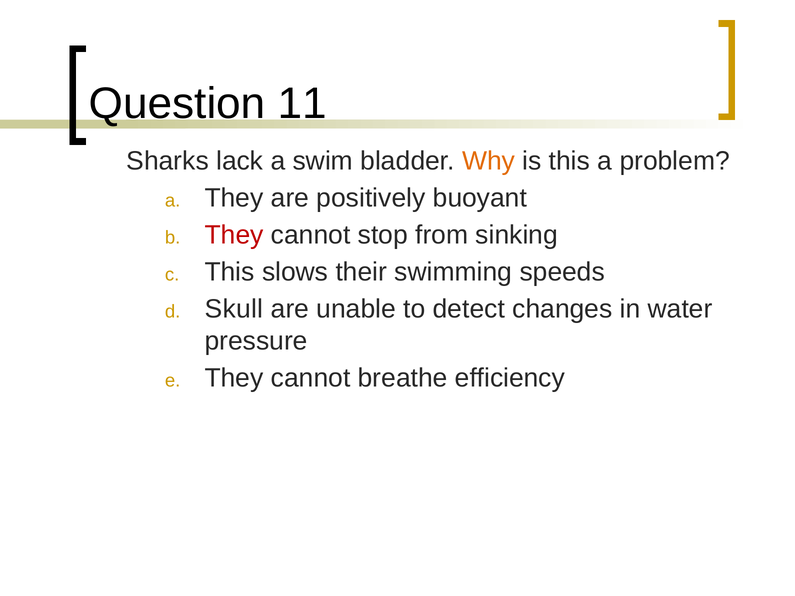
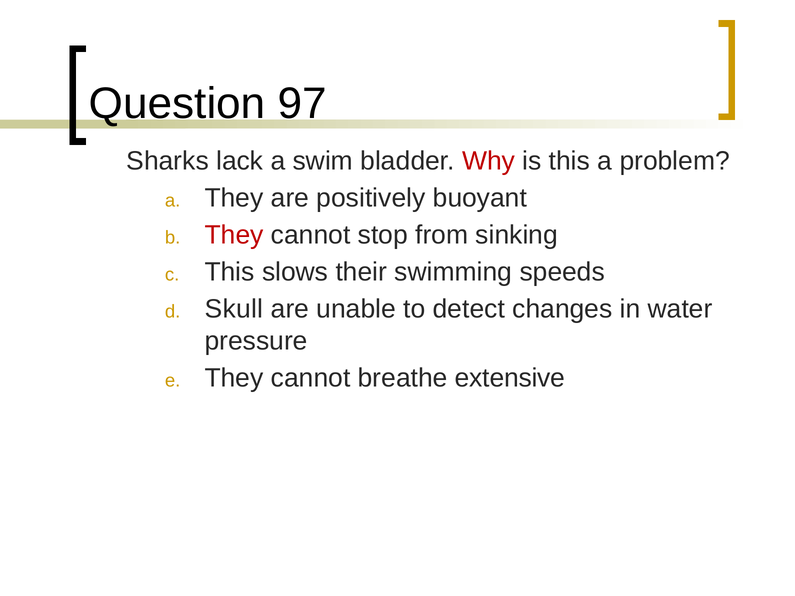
11: 11 -> 97
Why colour: orange -> red
efficiency: efficiency -> extensive
